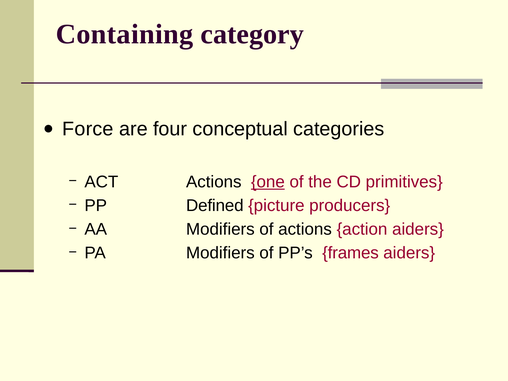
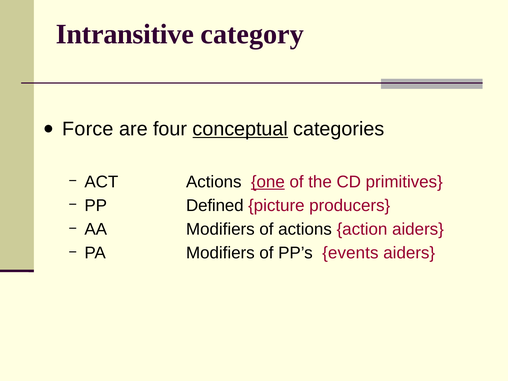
Containing: Containing -> Intransitive
conceptual underline: none -> present
frames: frames -> events
